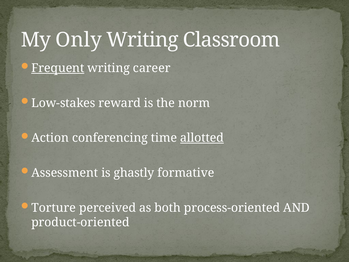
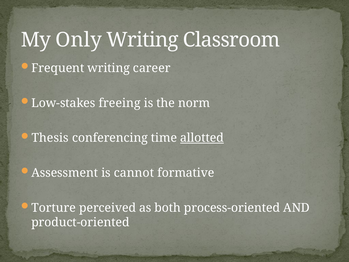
Frequent underline: present -> none
reward: reward -> freeing
Action: Action -> Thesis
ghastly: ghastly -> cannot
